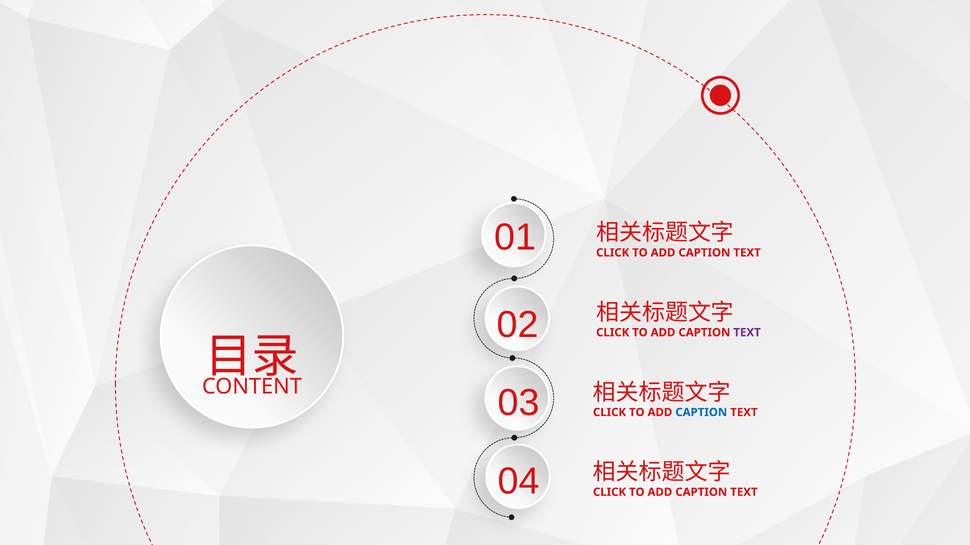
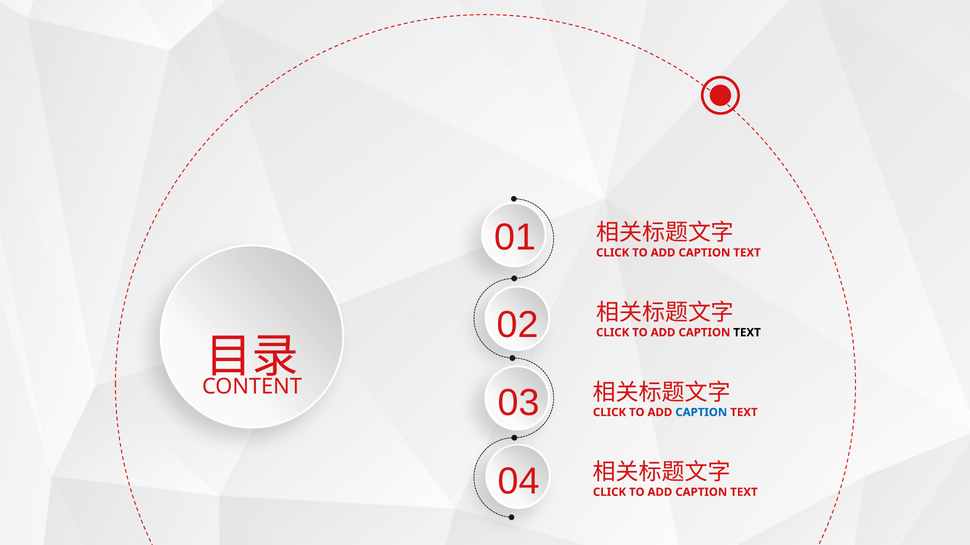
TEXT at (747, 333) colour: purple -> black
